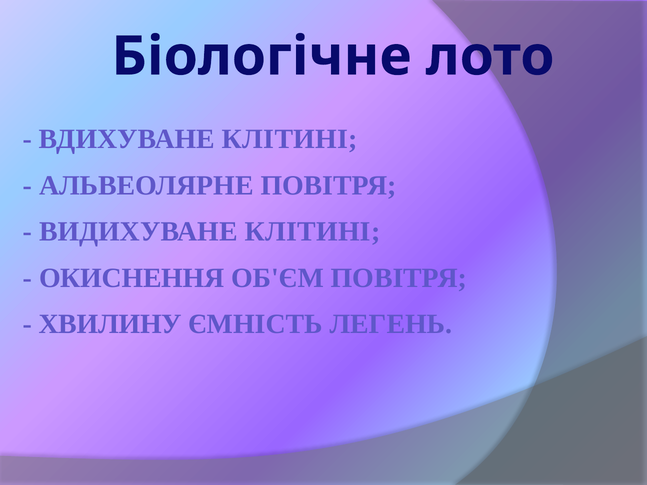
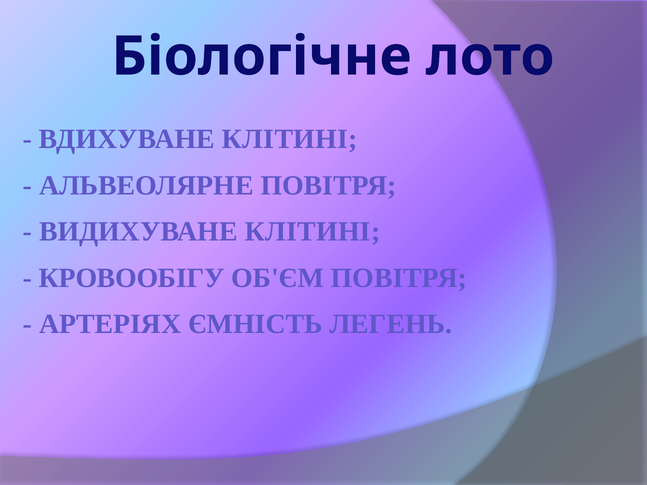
ОКИСНЕННЯ: ОКИСНЕННЯ -> КРОВООБІГУ
ХВИЛИНУ: ХВИЛИНУ -> АРТЕРІЯХ
